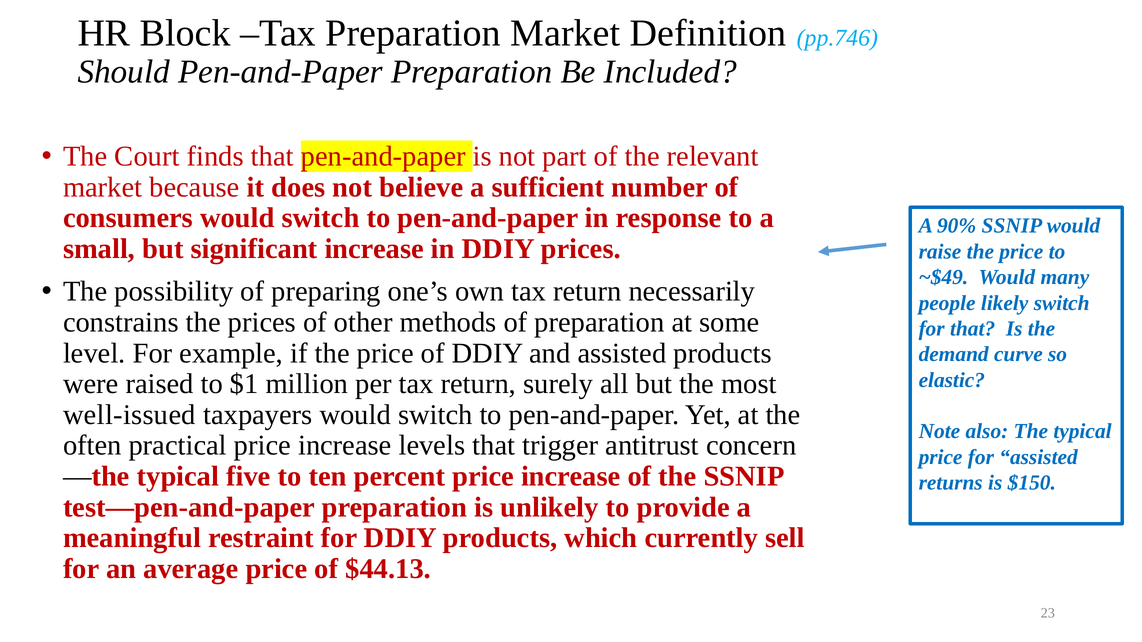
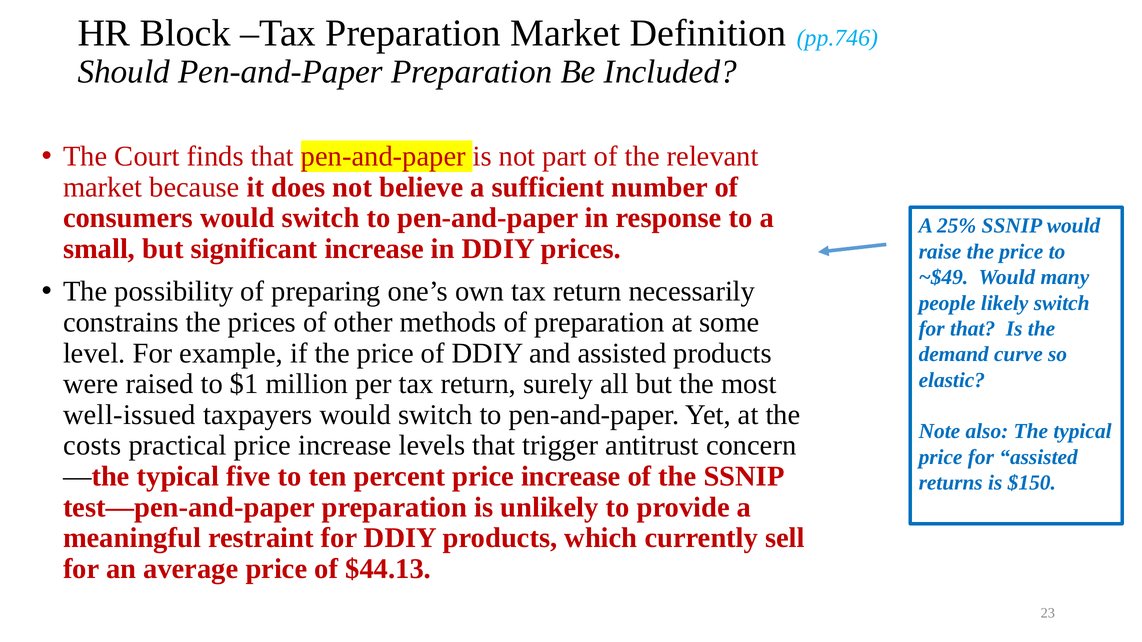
90%: 90% -> 25%
often: often -> costs
